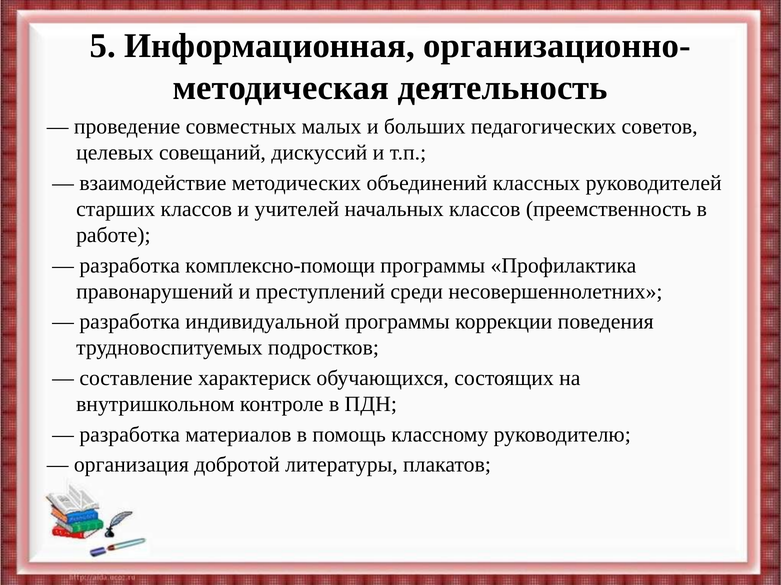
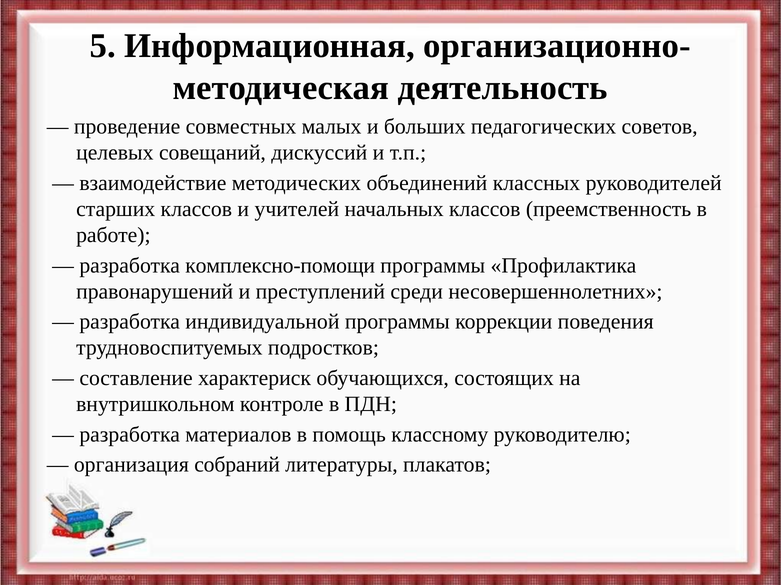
добротой: добротой -> собраний
